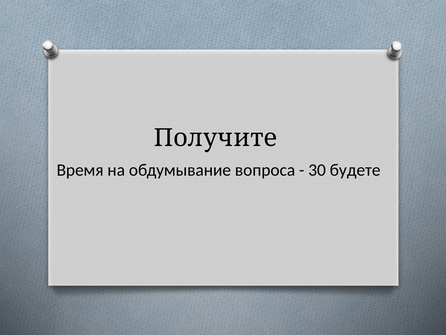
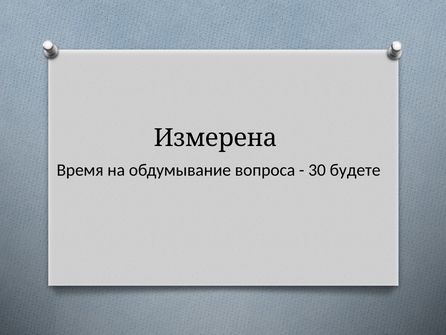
Получите: Получите -> Измерена
